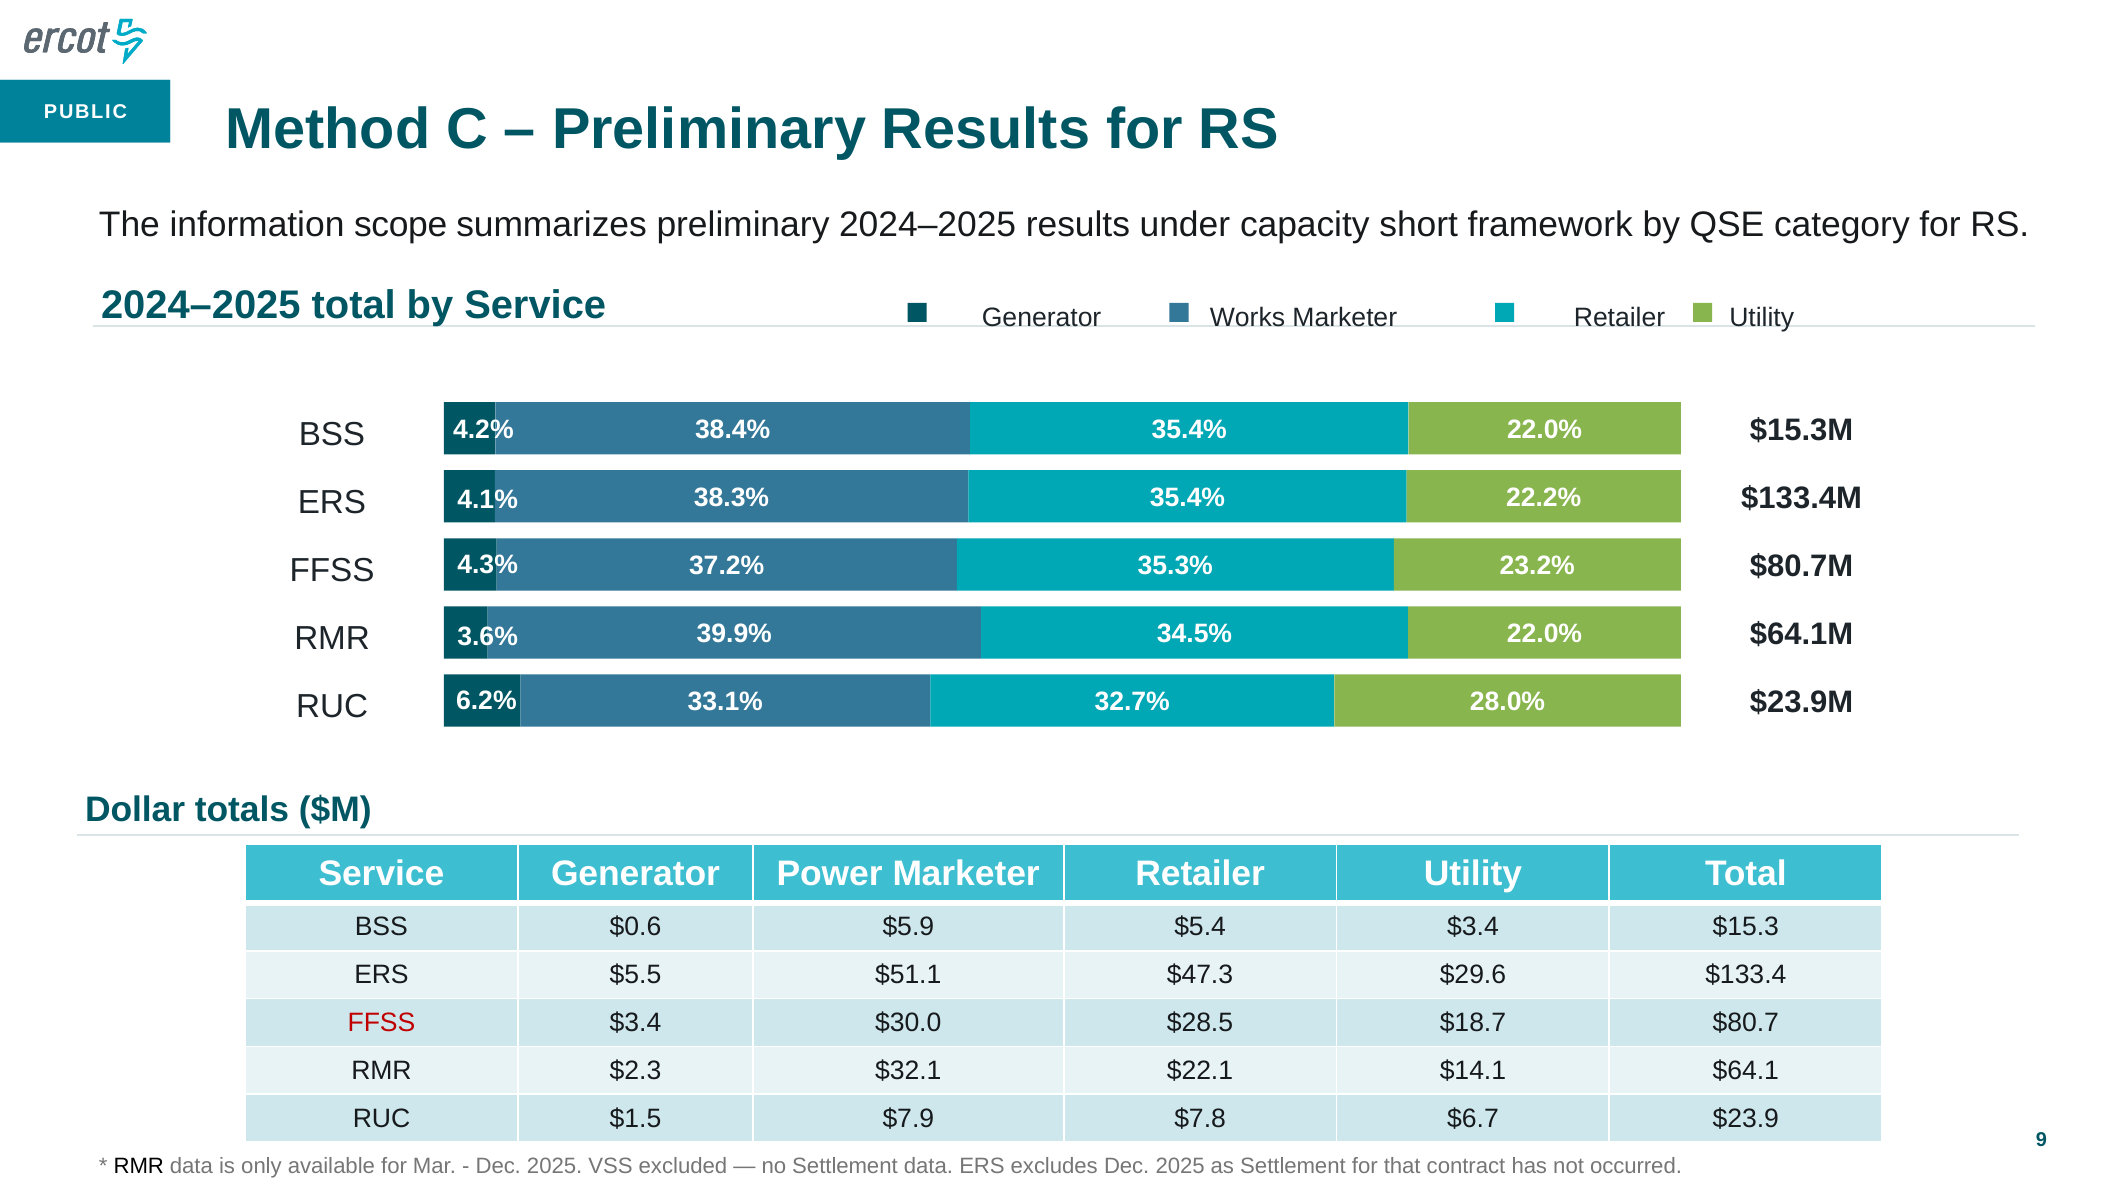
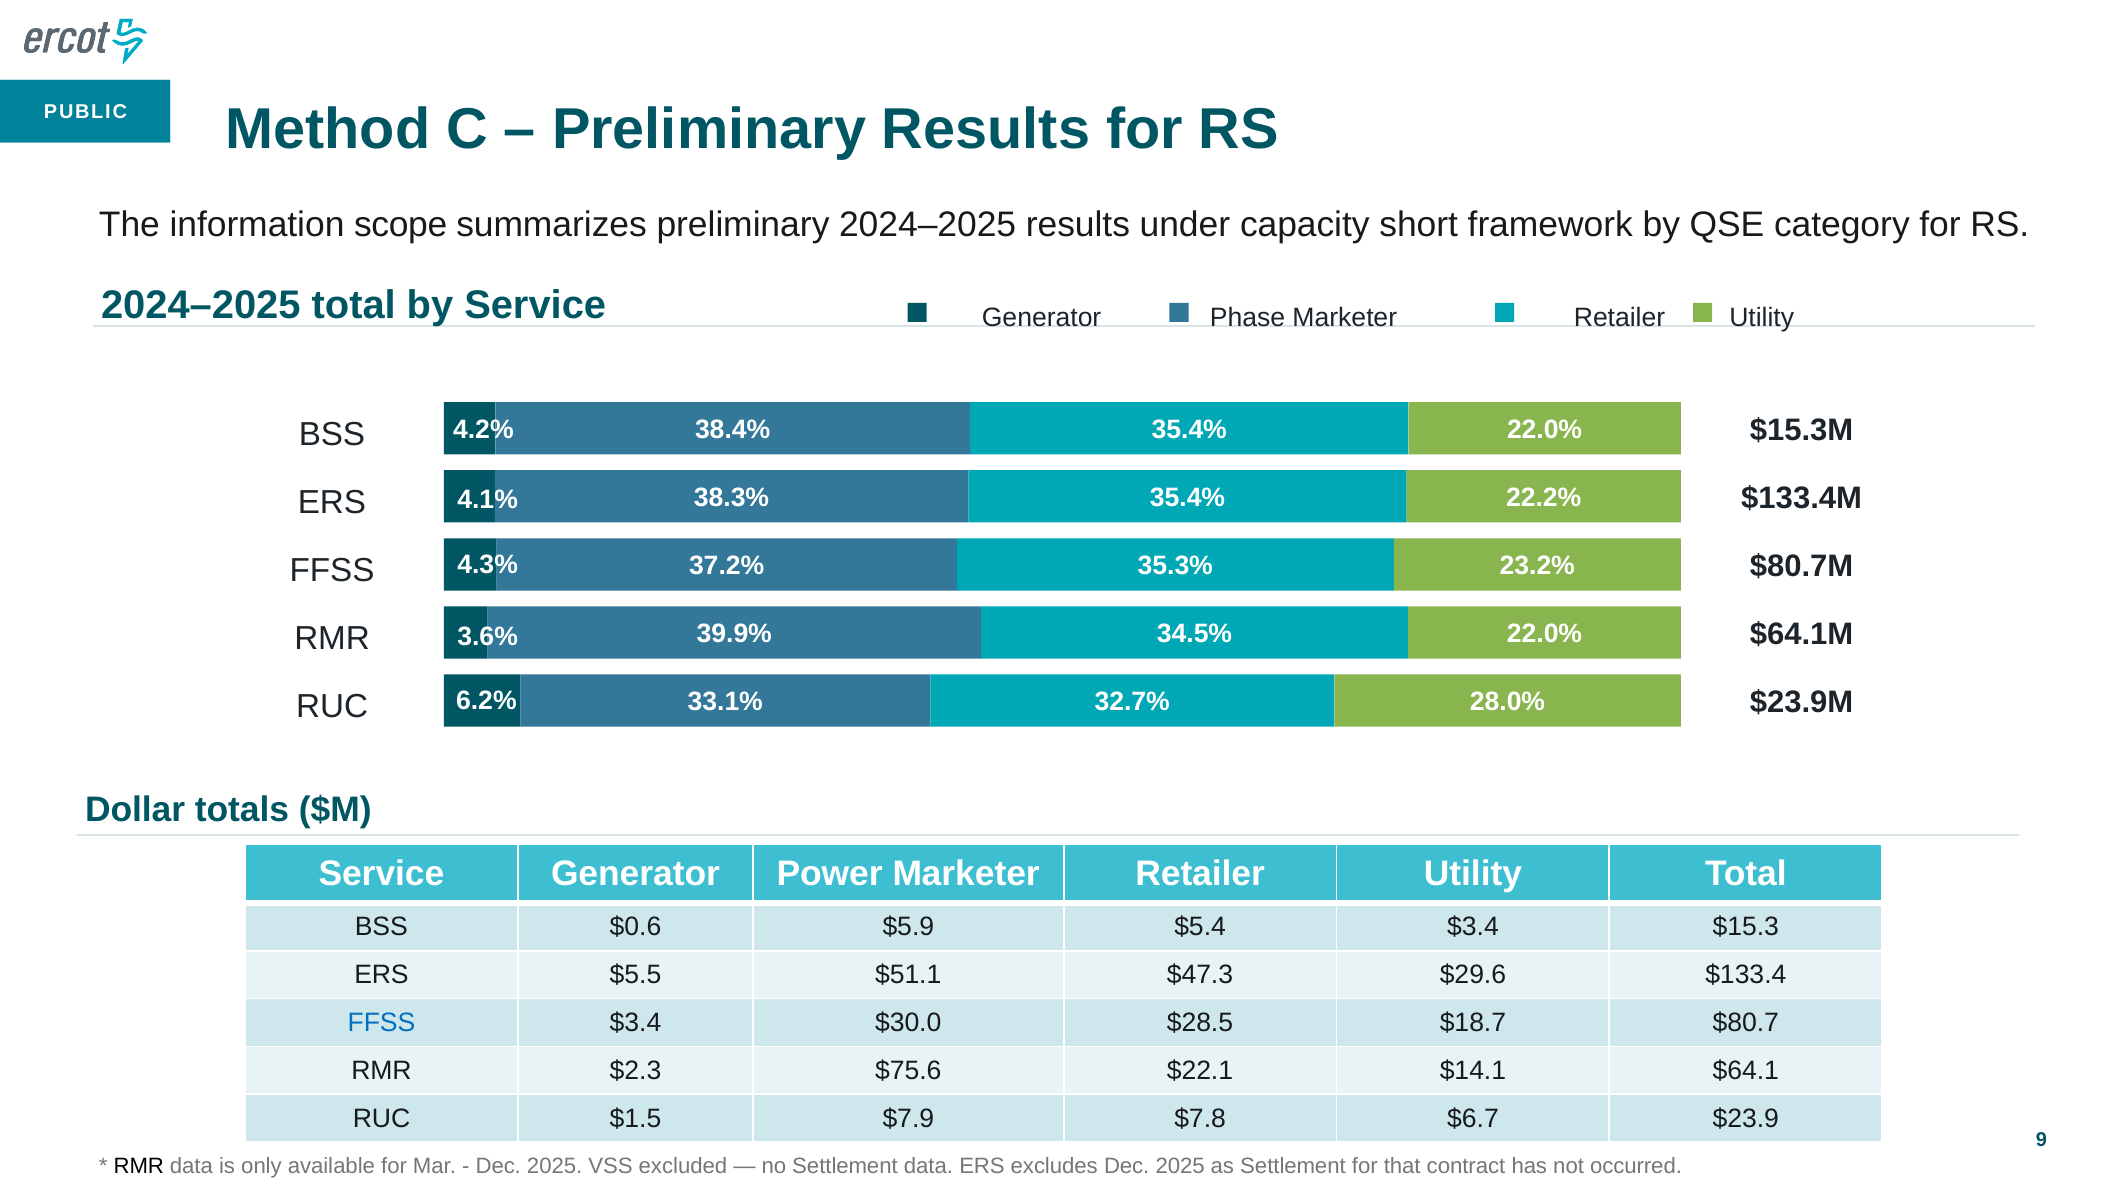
Works: Works -> Phase
FFSS at (381, 1023) colour: red -> blue
$32.1: $32.1 -> $75.6
